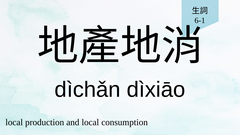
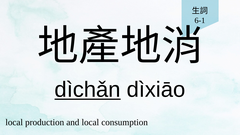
dìchǎn underline: none -> present
